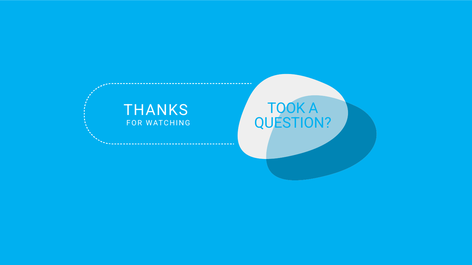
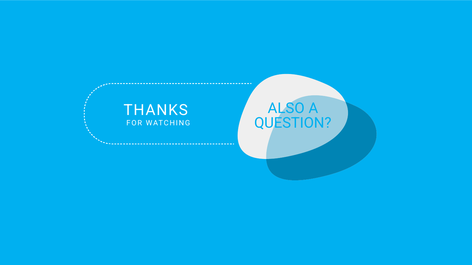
TOOK: TOOK -> ALSO
